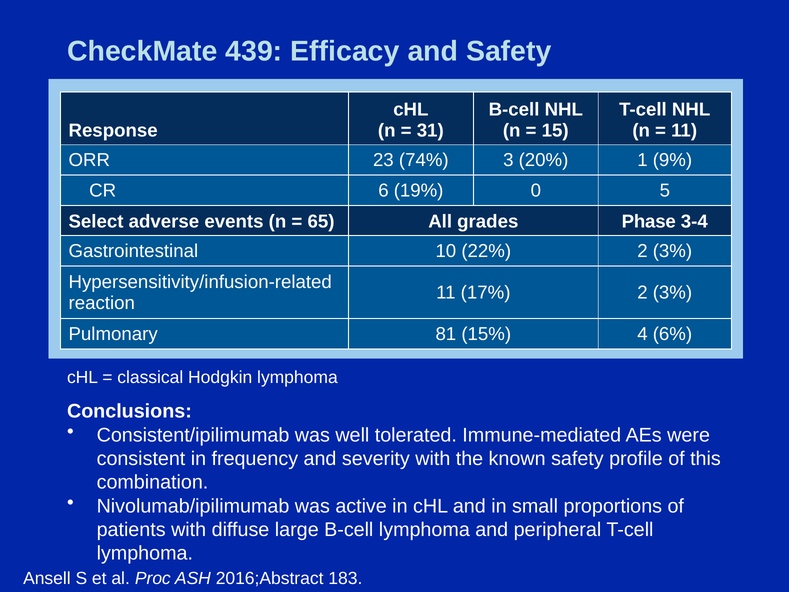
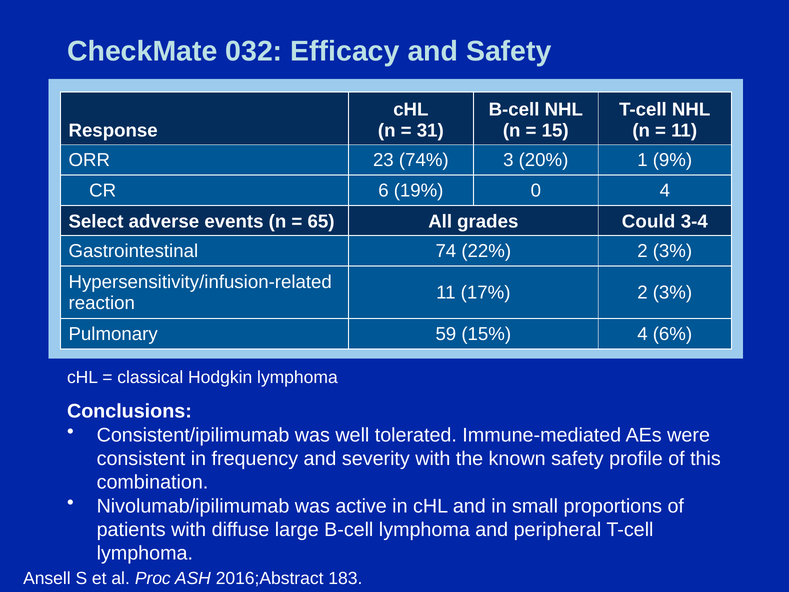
439: 439 -> 032
0 5: 5 -> 4
Phase: Phase -> Could
10: 10 -> 74
81: 81 -> 59
